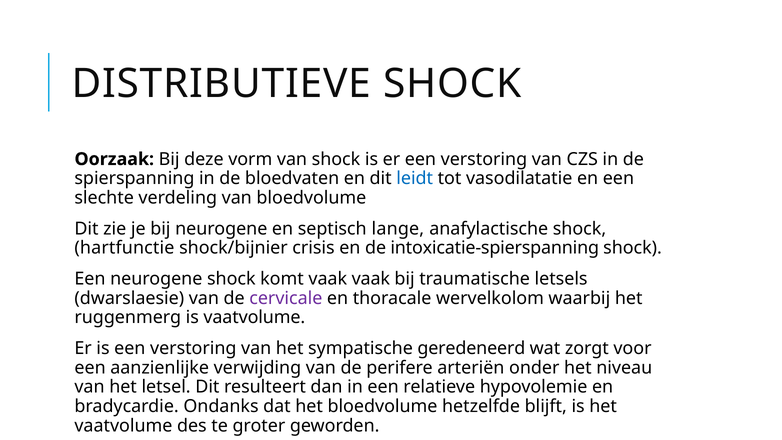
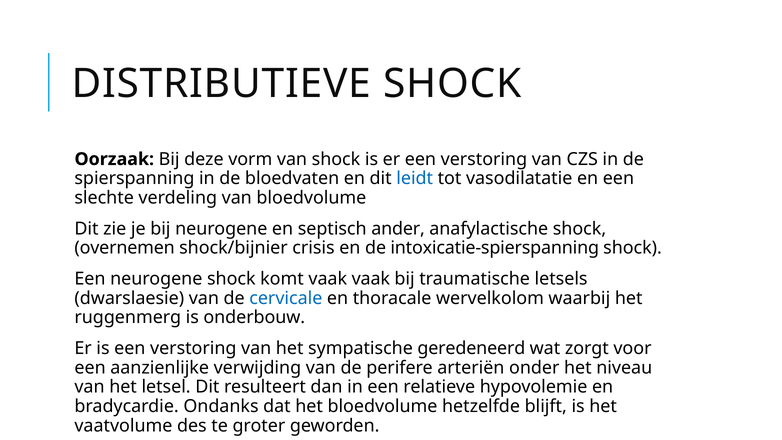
lange: lange -> ander
hartfunctie: hartfunctie -> overnemen
cervicale colour: purple -> blue
is vaatvolume: vaatvolume -> onderbouw
